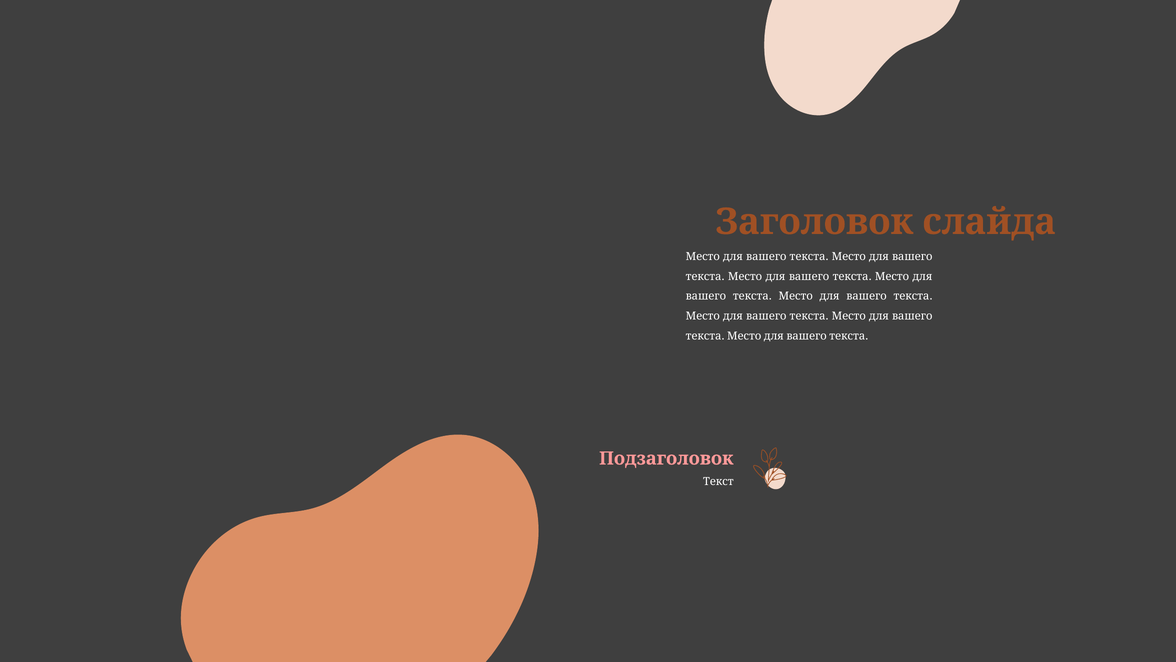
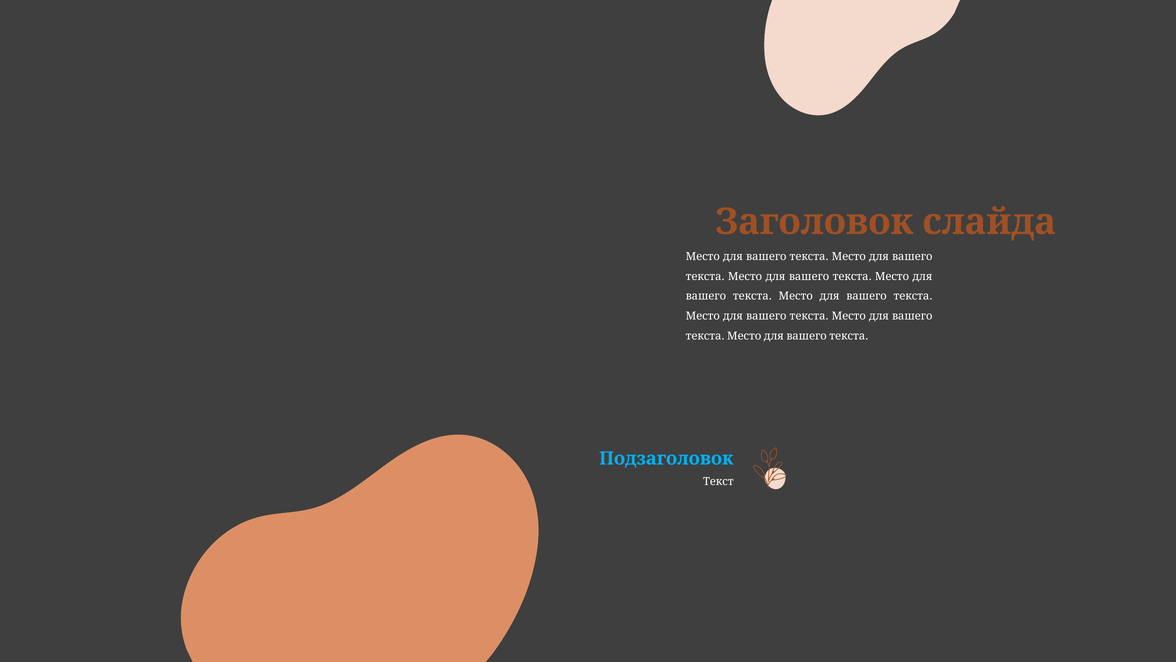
Подзаголовок colour: pink -> light blue
